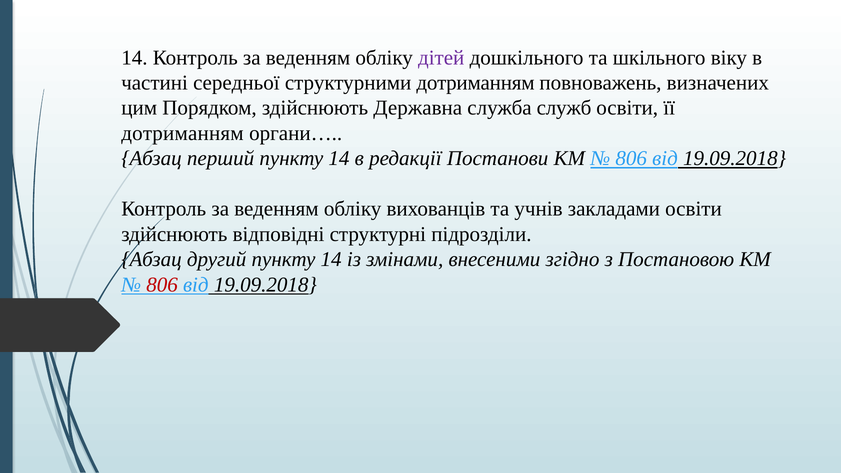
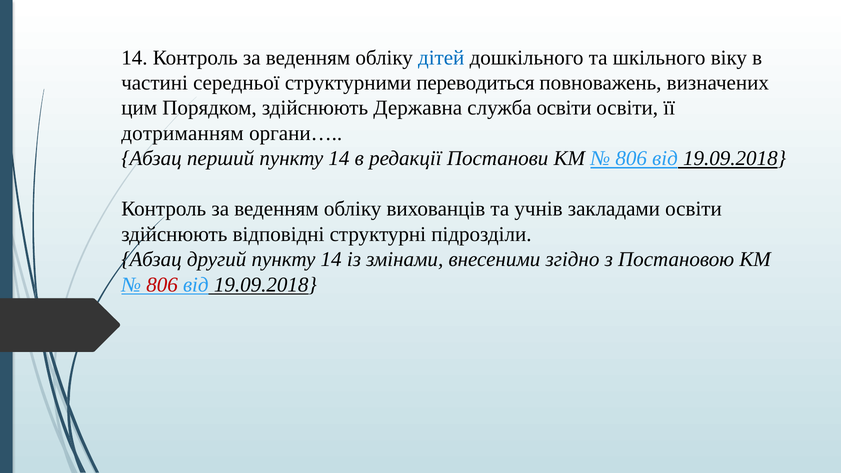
дітей colour: purple -> blue
структурними дотриманням: дотриманням -> переводиться
служба служб: служб -> освіти
